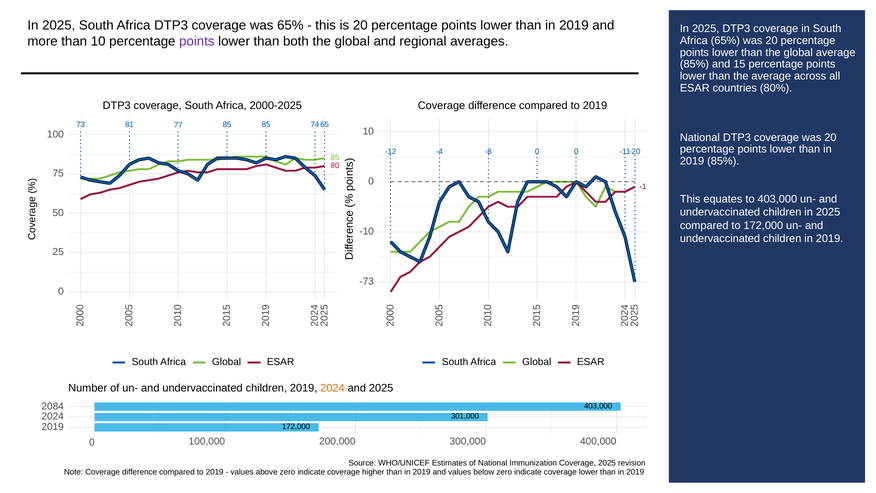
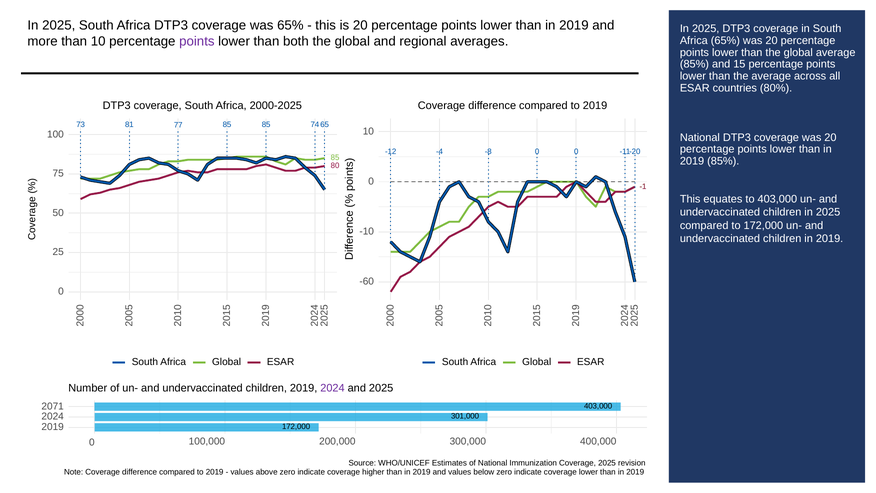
-73: -73 -> -60
2024 at (332, 388) colour: orange -> purple
2084: 2084 -> 2071
